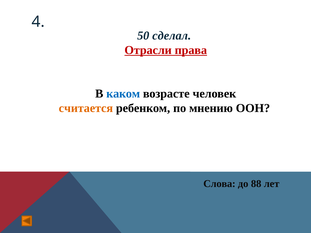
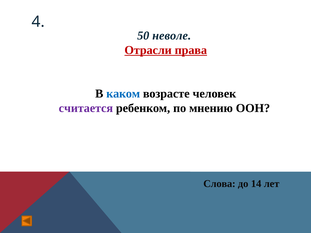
сделал: сделал -> неволе
считается colour: orange -> purple
88: 88 -> 14
